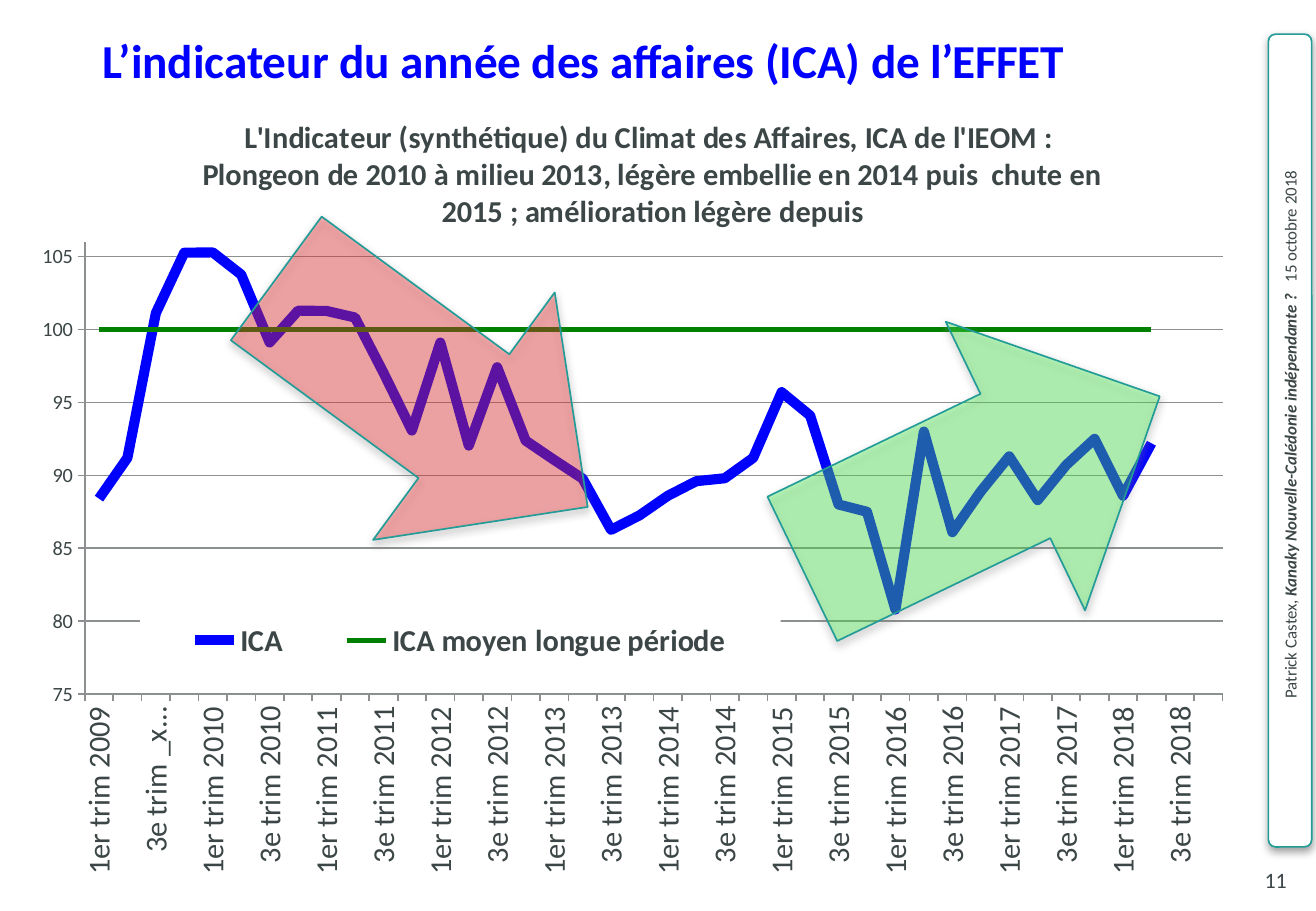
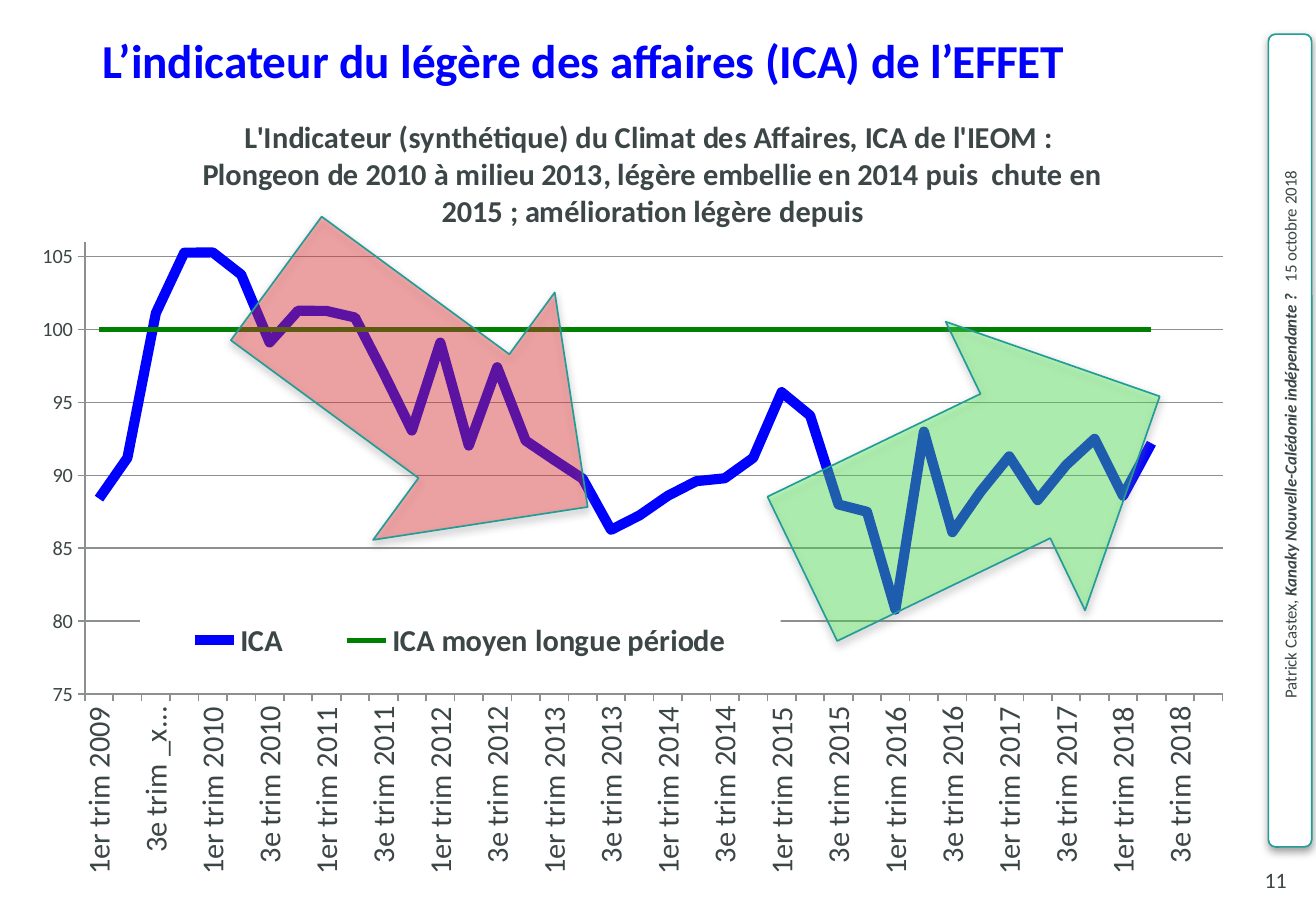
du année: année -> légère
